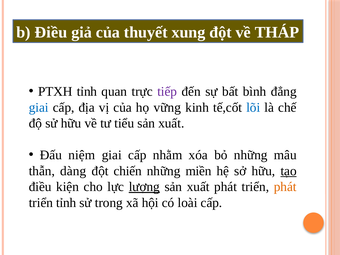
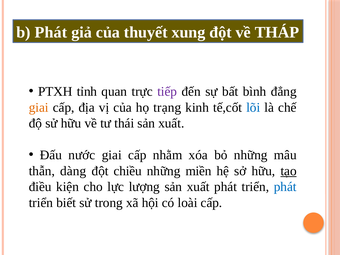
b Điều: Điều -> Phát
giai at (39, 107) colour: blue -> orange
vững: vững -> trạng
tiểu: tiểu -> thái
niệm: niệm -> nước
chiến: chiến -> chiều
lượng underline: present -> none
phát at (285, 187) colour: orange -> blue
triển tỉnh: tỉnh -> biết
